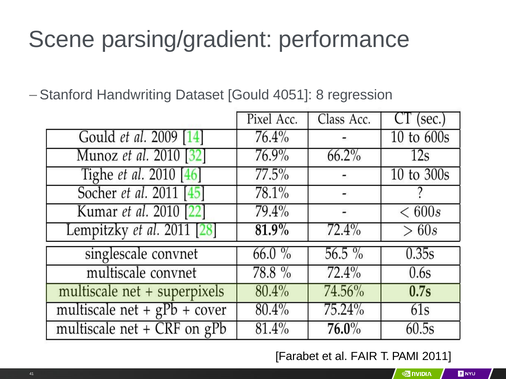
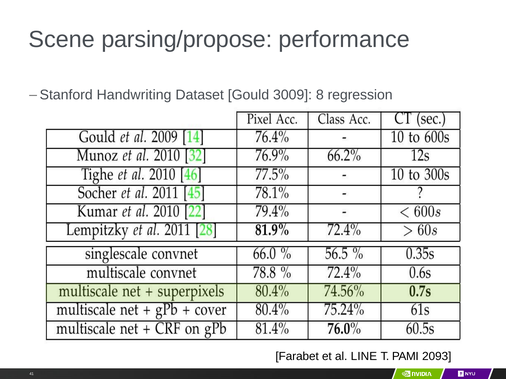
parsing/gradient: parsing/gradient -> parsing/propose
4051: 4051 -> 3009
FAIR: FAIR -> LINE
2011: 2011 -> 2093
